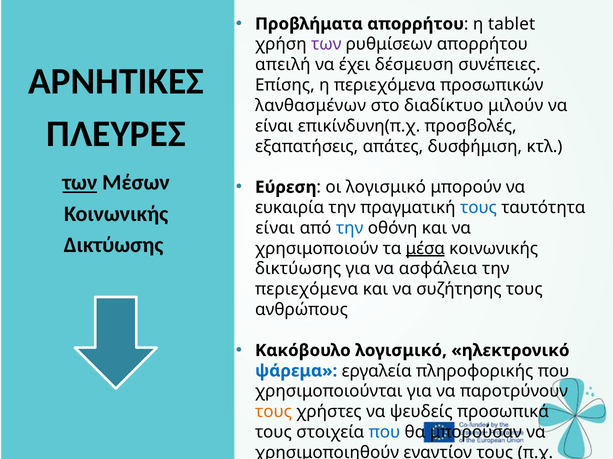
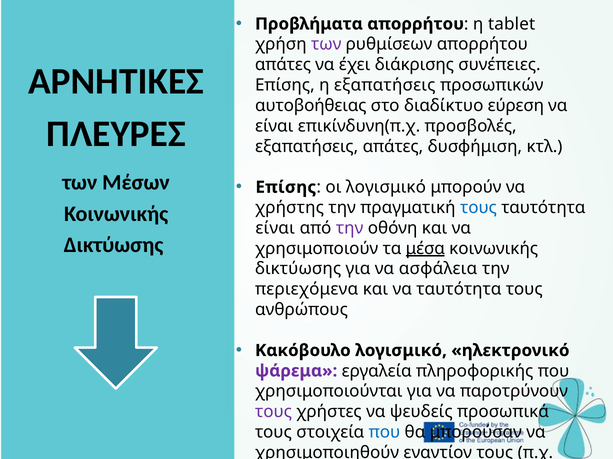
απειλή at (283, 65): απειλή -> απάτες
δέσμευση: δέσμευση -> διάκρισης
η περιεχόμενα: περιεχόμενα -> εξαπατήσεις
λανθασμένων: λανθασμένων -> αυτοβοήθειας
μιλούν: μιλούν -> εύρεση
των at (80, 183) underline: present -> none
Εύρεση at (286, 188): Εύρεση -> Επίσης
ευκαιρία: ευκαιρία -> χρήστης
την at (350, 228) colour: blue -> purple
να συζήτησης: συζήτησης -> ταυτότητα
ψάρεμα colour: blue -> purple
τους at (274, 412) colour: orange -> purple
